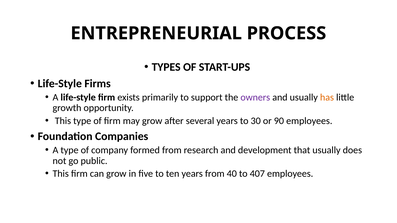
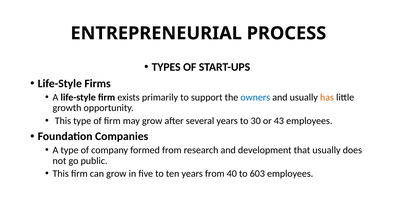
owners colour: purple -> blue
90: 90 -> 43
407: 407 -> 603
